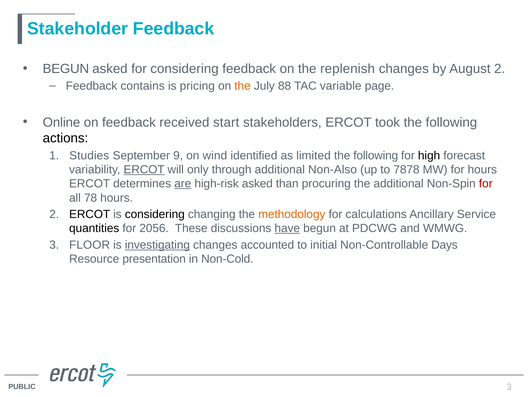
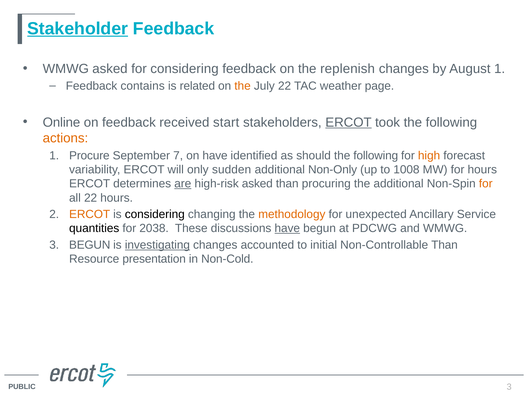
Stakeholder underline: none -> present
BEGUN at (66, 69): BEGUN -> WMWG
August 2: 2 -> 1
pricing: pricing -> related
July 88: 88 -> 22
variable: variable -> weather
ERCOT at (348, 122) underline: none -> present
actions colour: black -> orange
Studies: Studies -> Procure
9: 9 -> 7
on wind: wind -> have
limited: limited -> should
high colour: black -> orange
ERCOT at (144, 169) underline: present -> none
through: through -> sudden
Non-Also: Non-Also -> Non-Only
7878: 7878 -> 1008
for at (486, 184) colour: red -> orange
all 78: 78 -> 22
ERCOT at (90, 214) colour: black -> orange
calculations: calculations -> unexpected
2056: 2056 -> 2038
3 FLOOR: FLOOR -> BEGUN
Non-Controllable Days: Days -> Than
